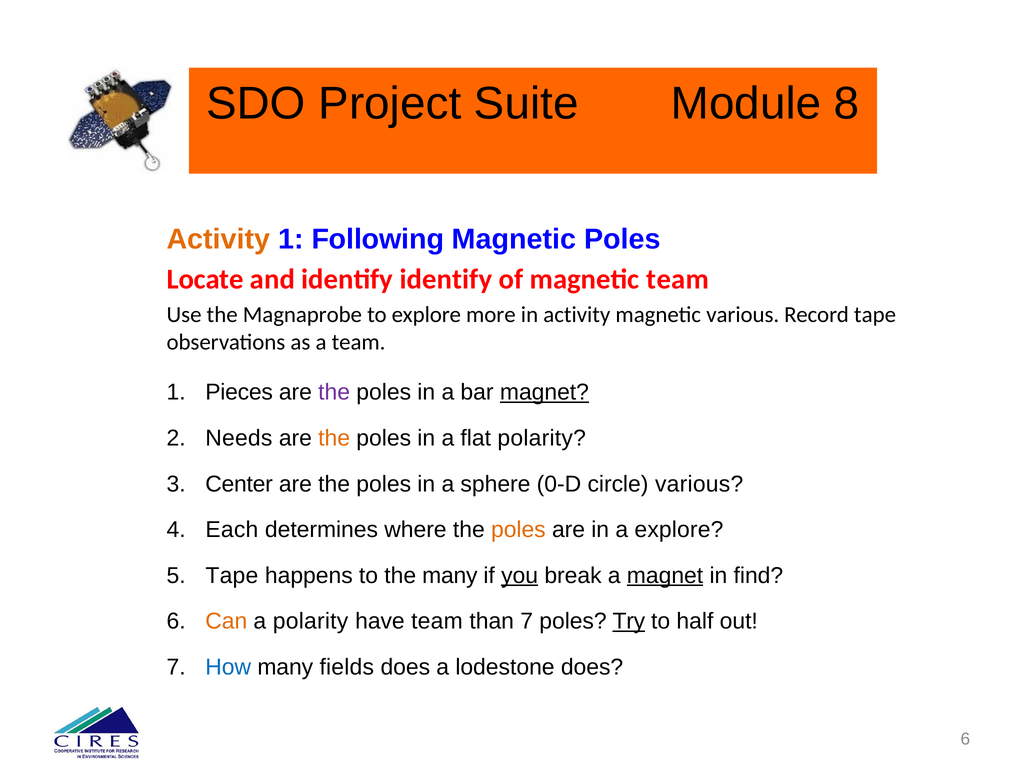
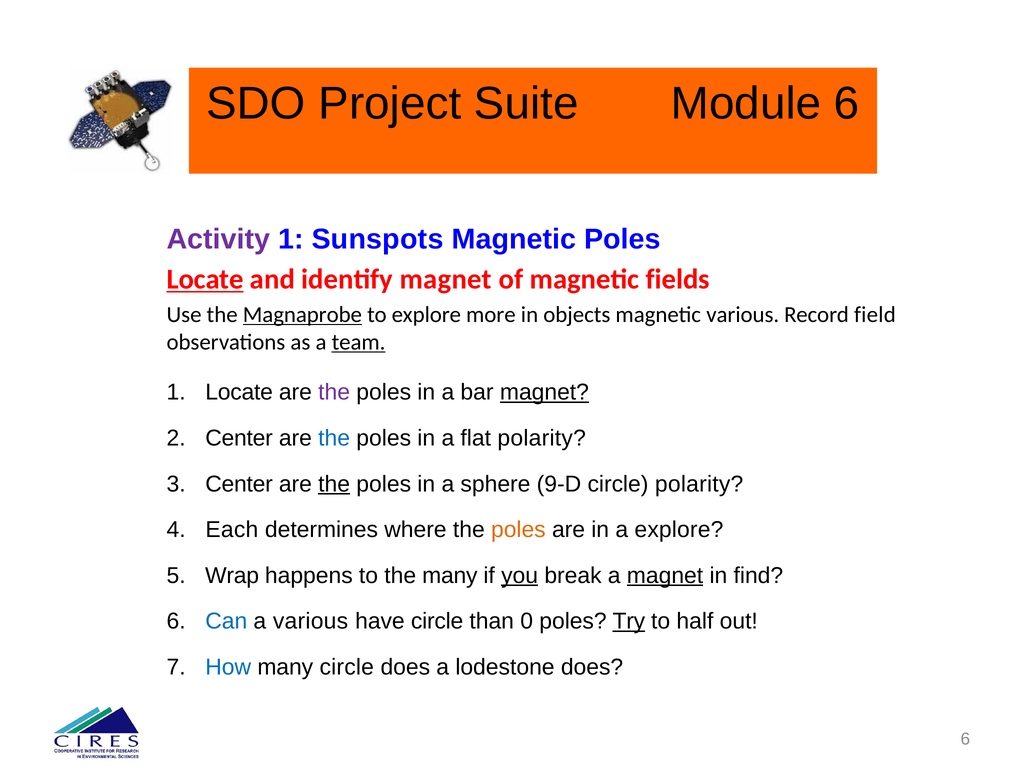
8 at (847, 104): 8 -> 6
Activity at (218, 239) colour: orange -> purple
Following: Following -> Sunspots
Locate at (205, 279) underline: none -> present
identify identify: identify -> magnet
magnetic team: team -> fields
Magnaprobe underline: none -> present
in activity: activity -> objects
Record tape: tape -> field
team at (359, 342) underline: none -> present
1 Pieces: Pieces -> Locate
2 Needs: Needs -> Center
the at (334, 438) colour: orange -> blue
the at (334, 484) underline: none -> present
0-D: 0-D -> 9-D
circle various: various -> polarity
Tape at (232, 576): Tape -> Wrap
Can colour: orange -> blue
a polarity: polarity -> various
have team: team -> circle
than 7: 7 -> 0
many fields: fields -> circle
